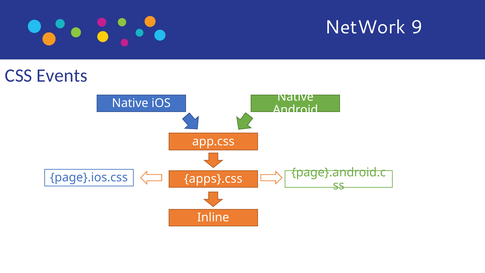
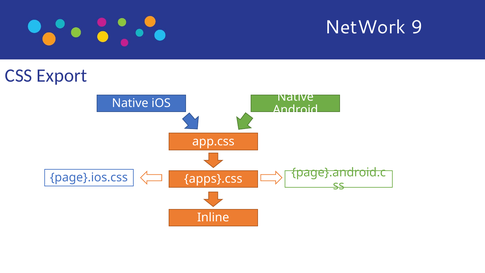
Events: Events -> Export
